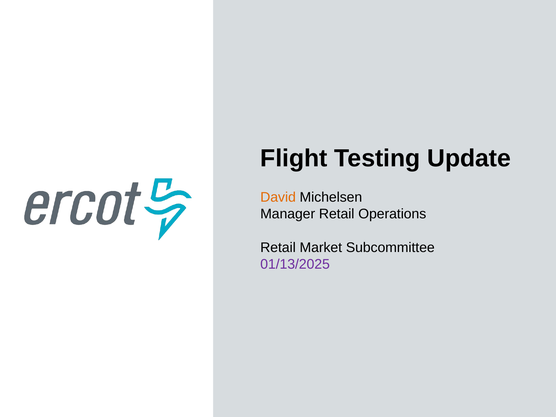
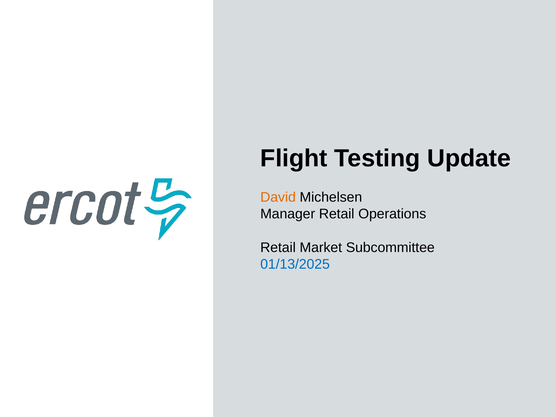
01/13/2025 colour: purple -> blue
